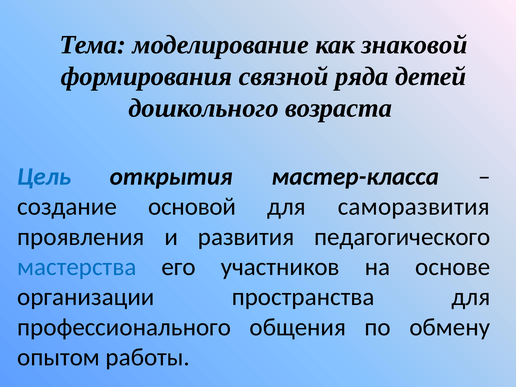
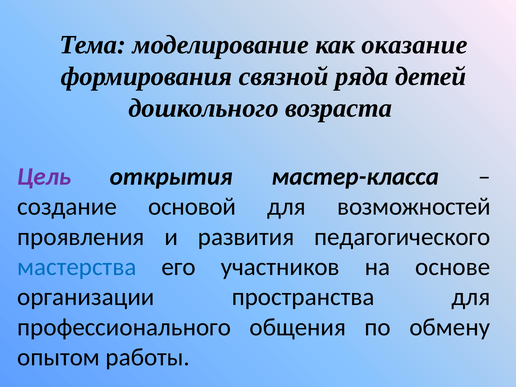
знаковой: знаковой -> оказание
Цель colour: blue -> purple
саморазвития: саморазвития -> возможностей
